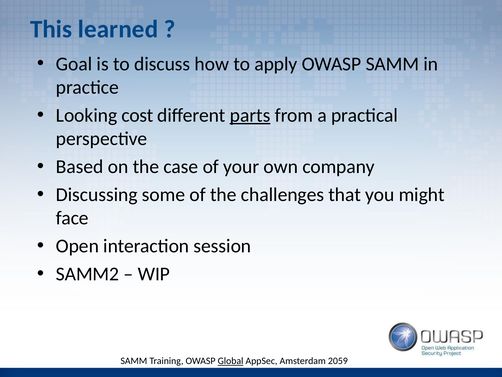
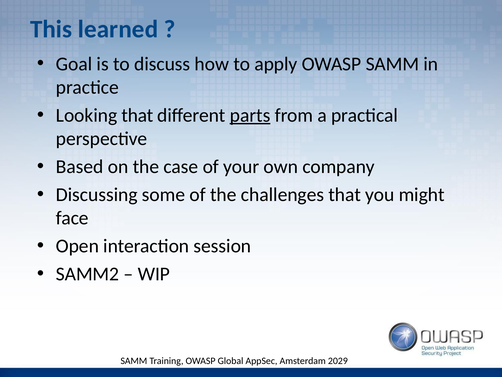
Looking cost: cost -> that
Global underline: present -> none
2059: 2059 -> 2029
